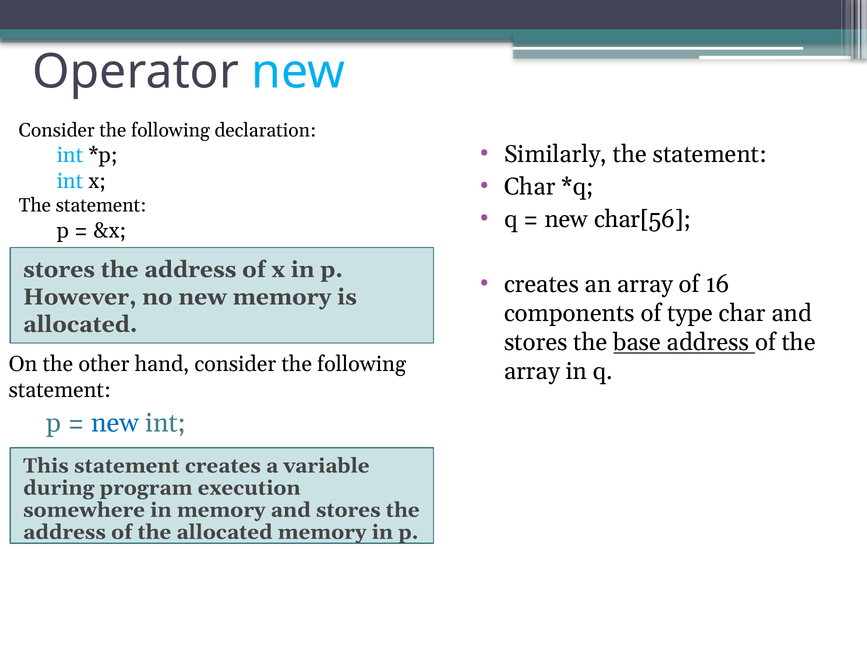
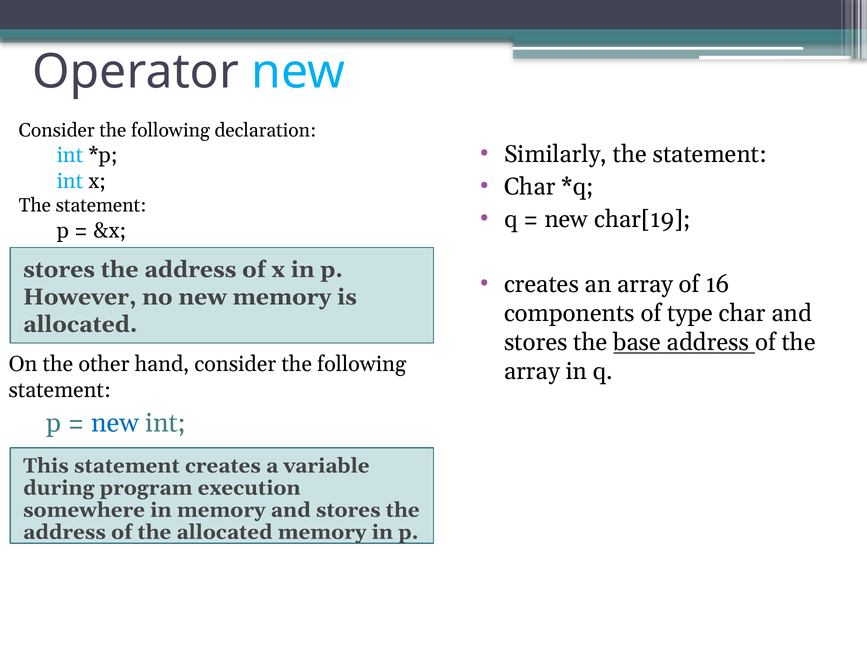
char[56: char[56 -> char[19
